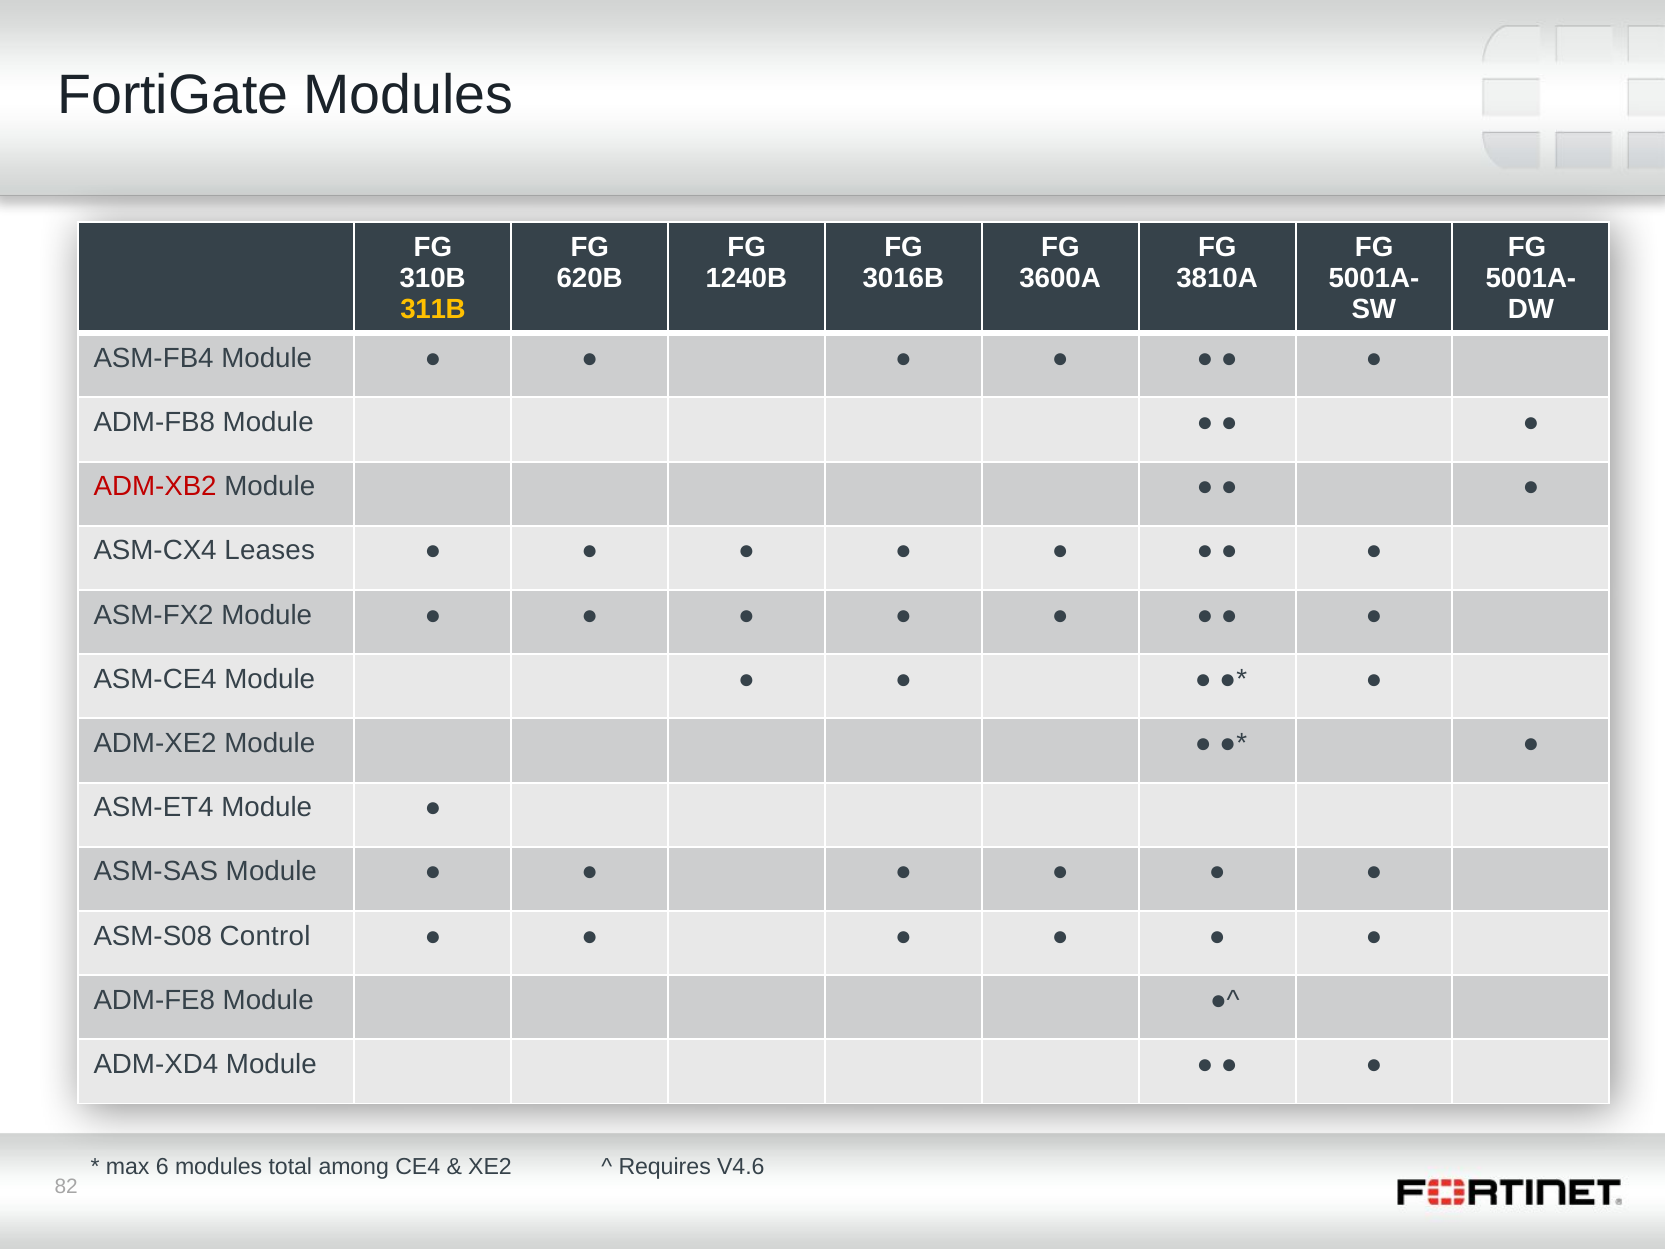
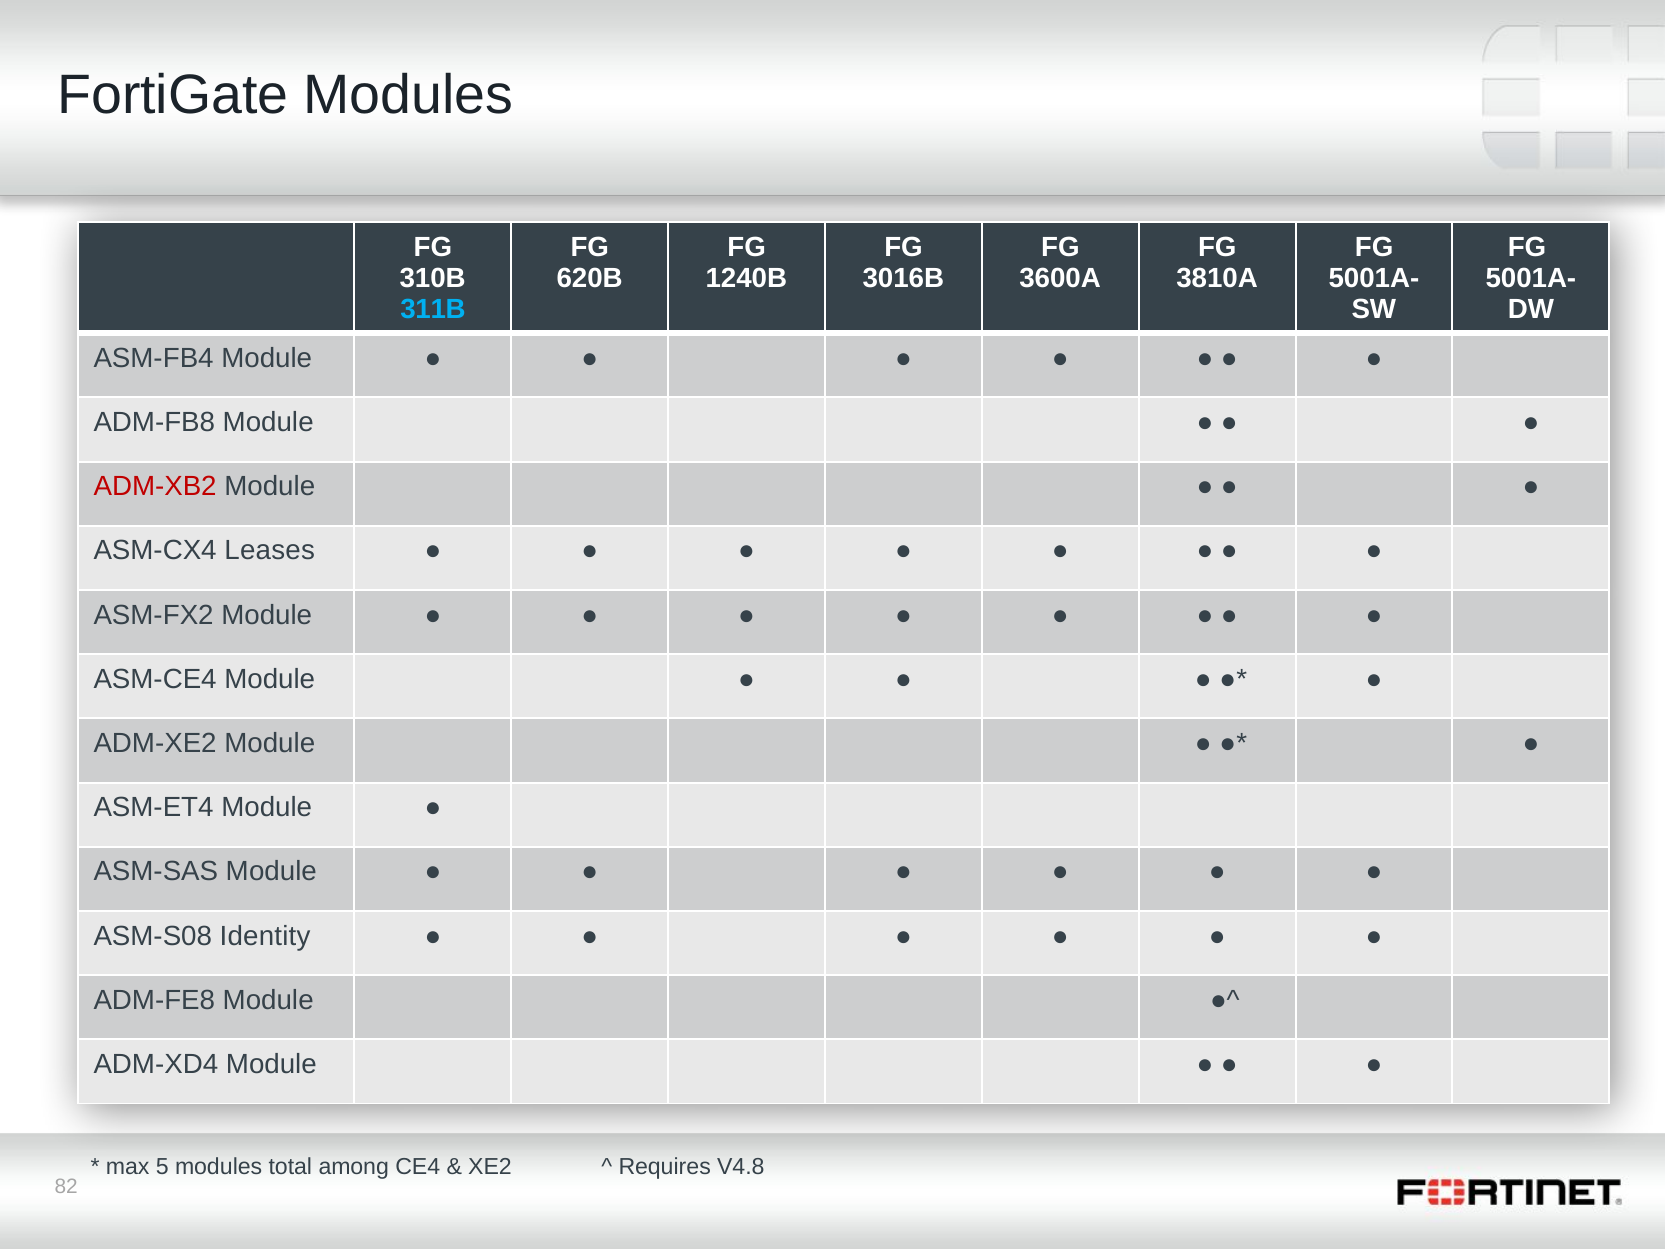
311B colour: yellow -> light blue
Control: Control -> Identity
6: 6 -> 5
V4.6: V4.6 -> V4.8
